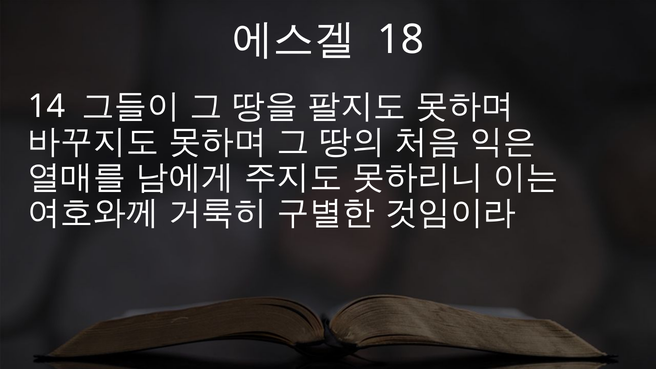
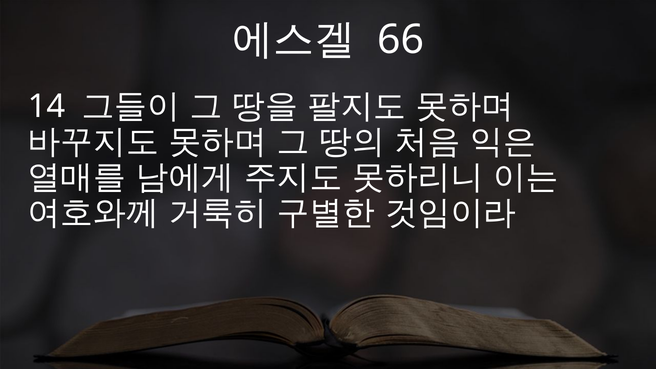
18: 18 -> 66
